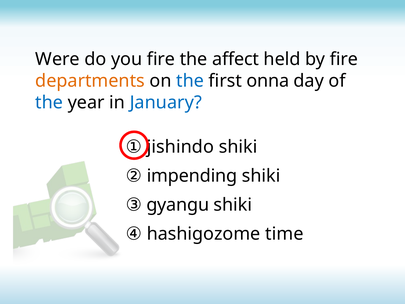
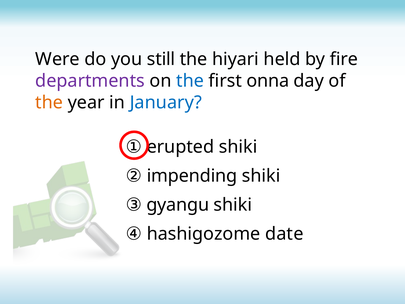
you fire: fire -> still
affect: affect -> hiyari
departments colour: orange -> purple
the at (49, 103) colour: blue -> orange
jishindo: jishindo -> erupted
time: time -> date
